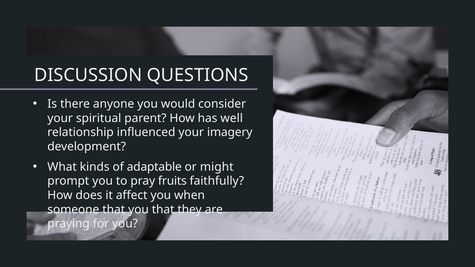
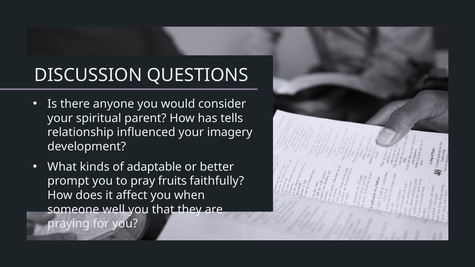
well: well -> tells
might: might -> better
someone that: that -> well
